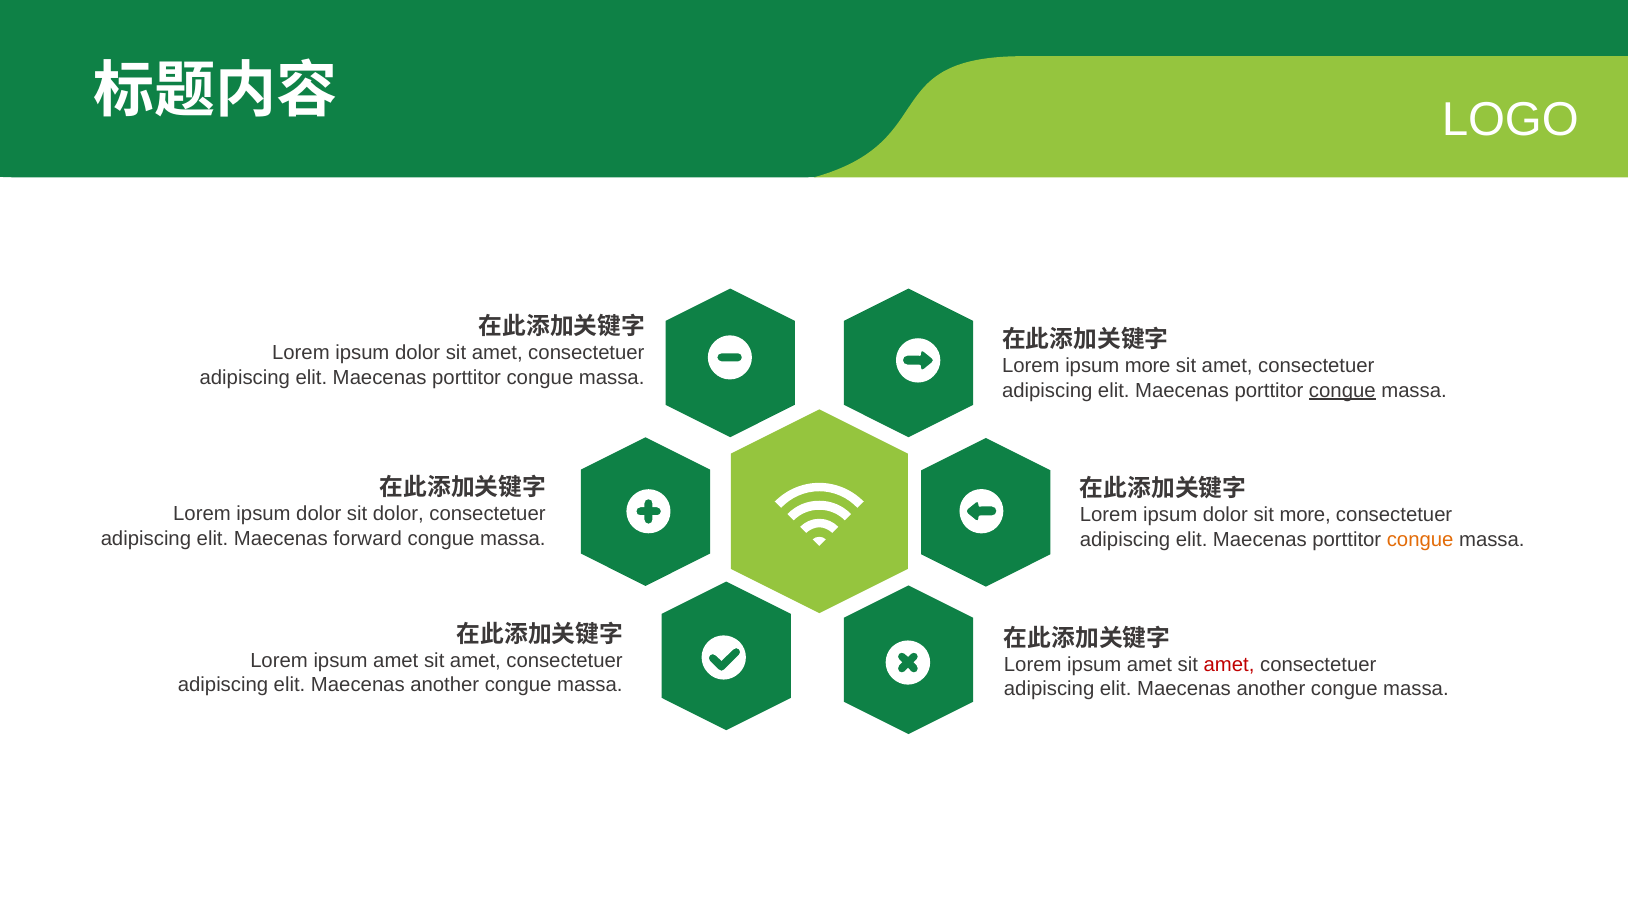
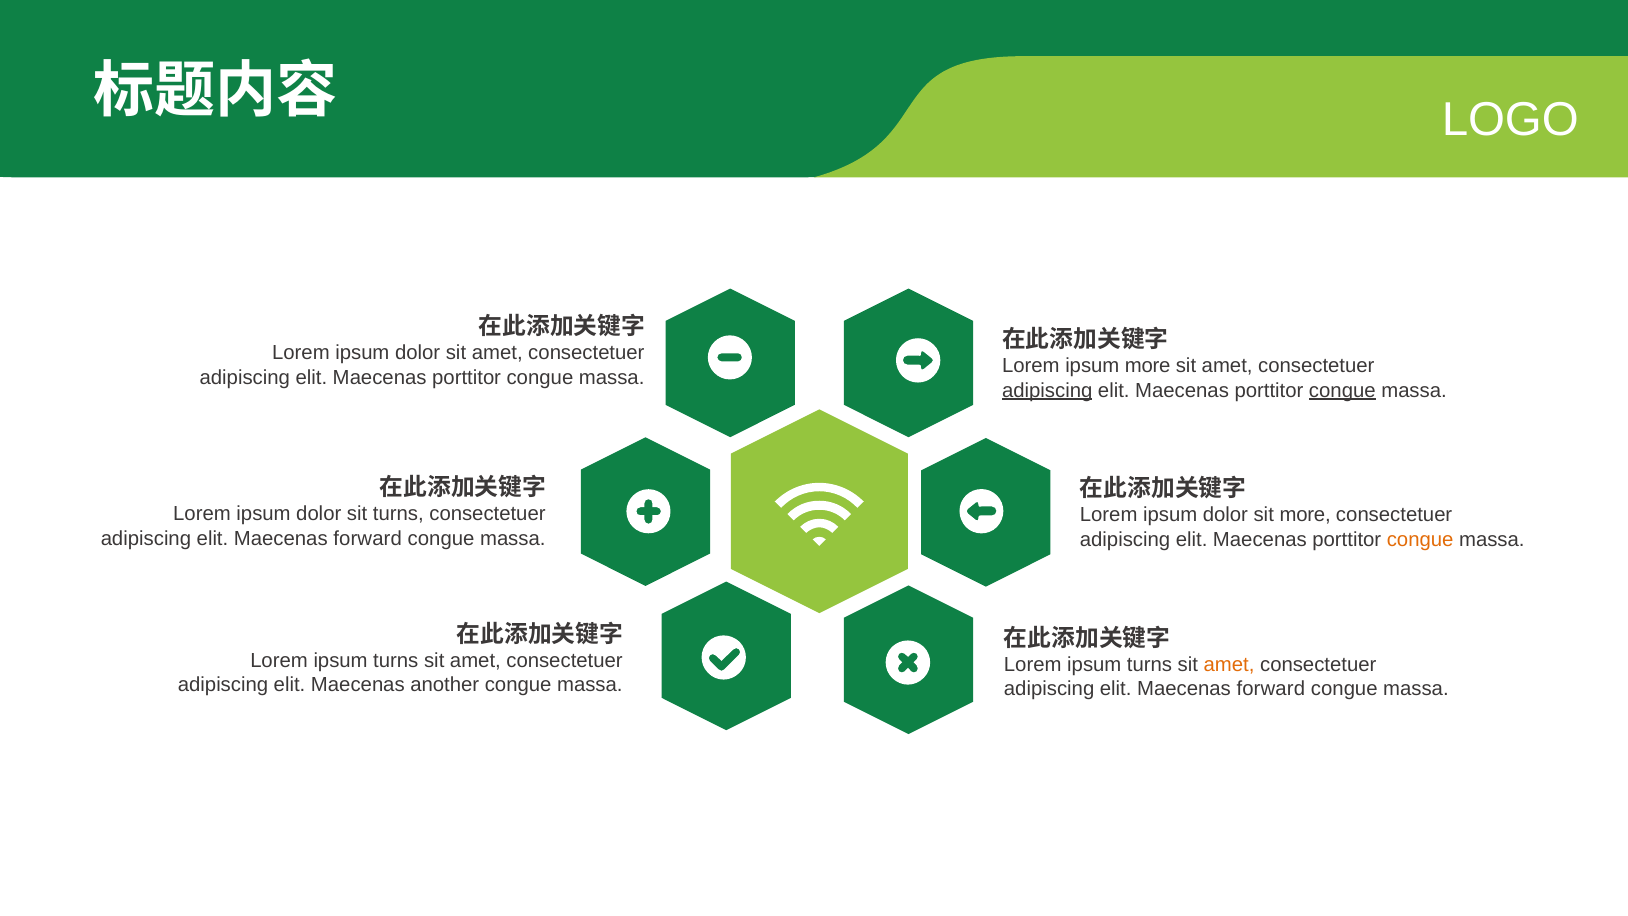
adipiscing at (1047, 390) underline: none -> present
sit dolor: dolor -> turns
amet at (396, 661): amet -> turns
amet at (1149, 664): amet -> turns
amet at (1229, 664) colour: red -> orange
another at (1271, 689): another -> forward
